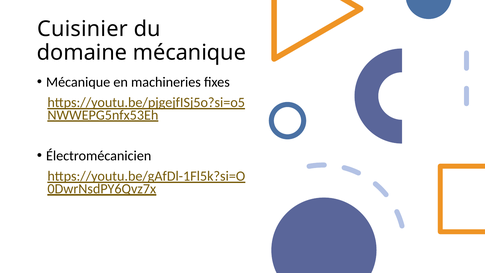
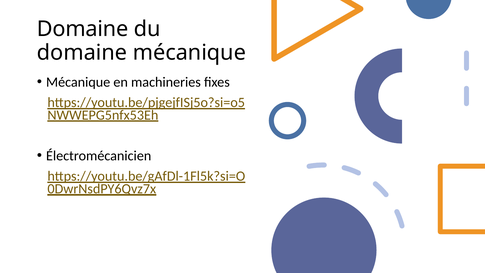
Cuisinier at (83, 29): Cuisinier -> Domaine
